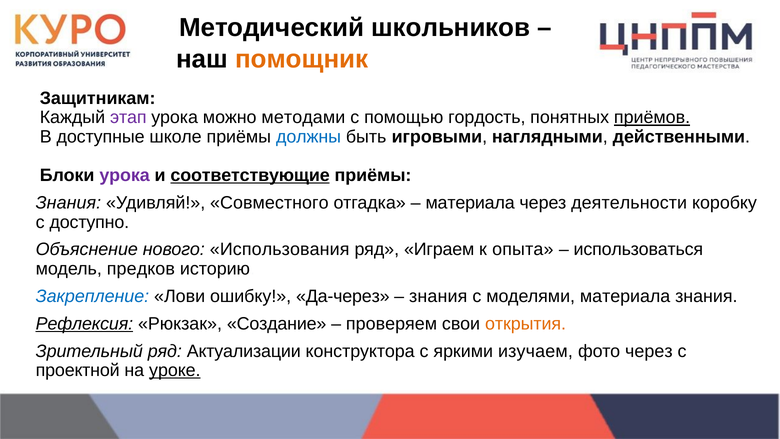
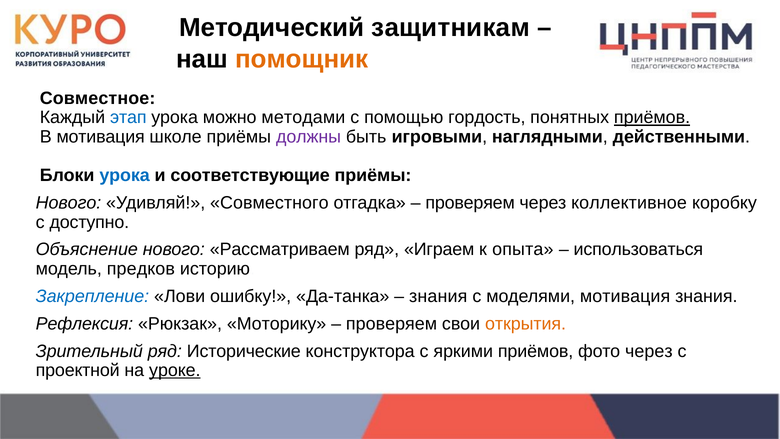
школьников: школьников -> защитникам
Защитникам: Защитникам -> Совместное
этап colour: purple -> blue
В доступные: доступные -> мотивация
должны colour: blue -> purple
урока at (125, 175) colour: purple -> blue
соответствующие underline: present -> none
Знания at (68, 203): Знания -> Нового
материала at (470, 203): материала -> проверяем
деятельности: деятельности -> коллективное
Использования: Использования -> Рассматриваем
Да-через: Да-через -> Да-танка
моделями материала: материала -> мотивация
Рефлексия underline: present -> none
Создание: Создание -> Моторику
Актуализации: Актуализации -> Исторические
яркими изучаем: изучаем -> приёмов
